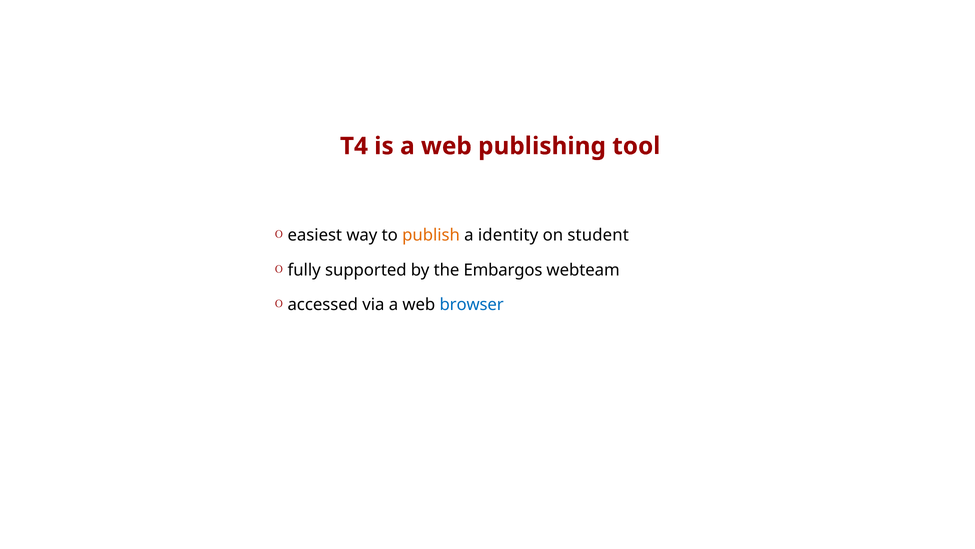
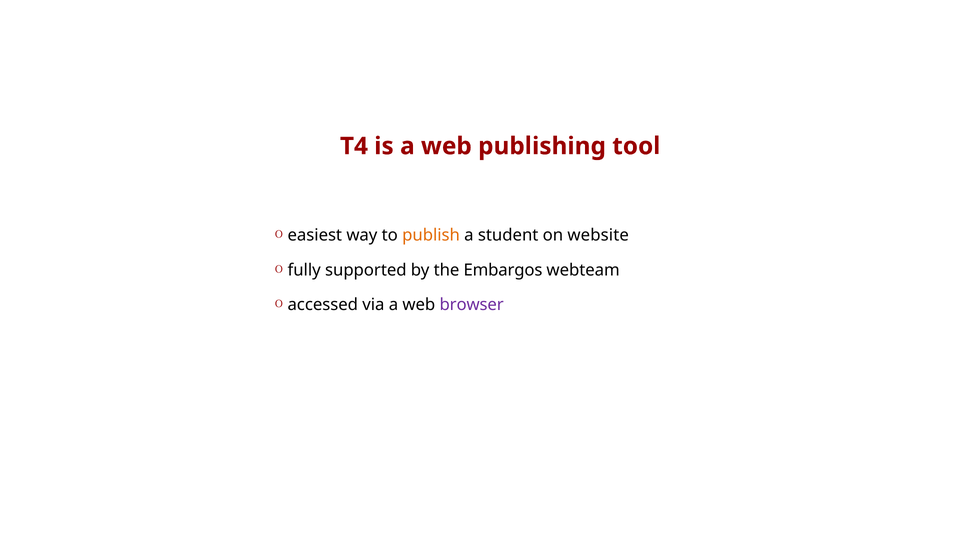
identity: identity -> student
student: student -> website
browser colour: blue -> purple
